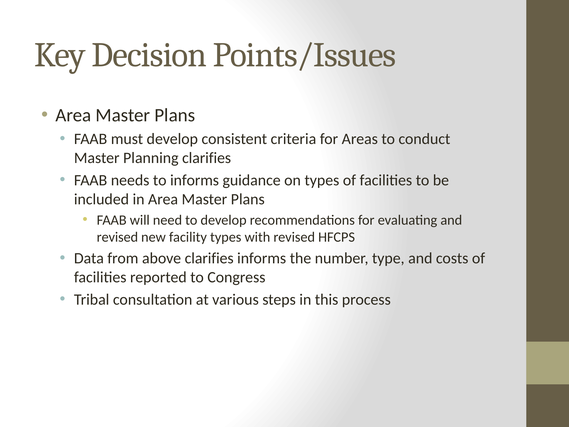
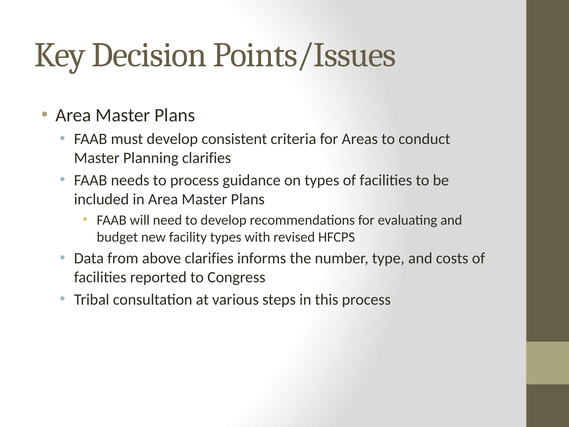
to informs: informs -> process
revised at (117, 237): revised -> budget
